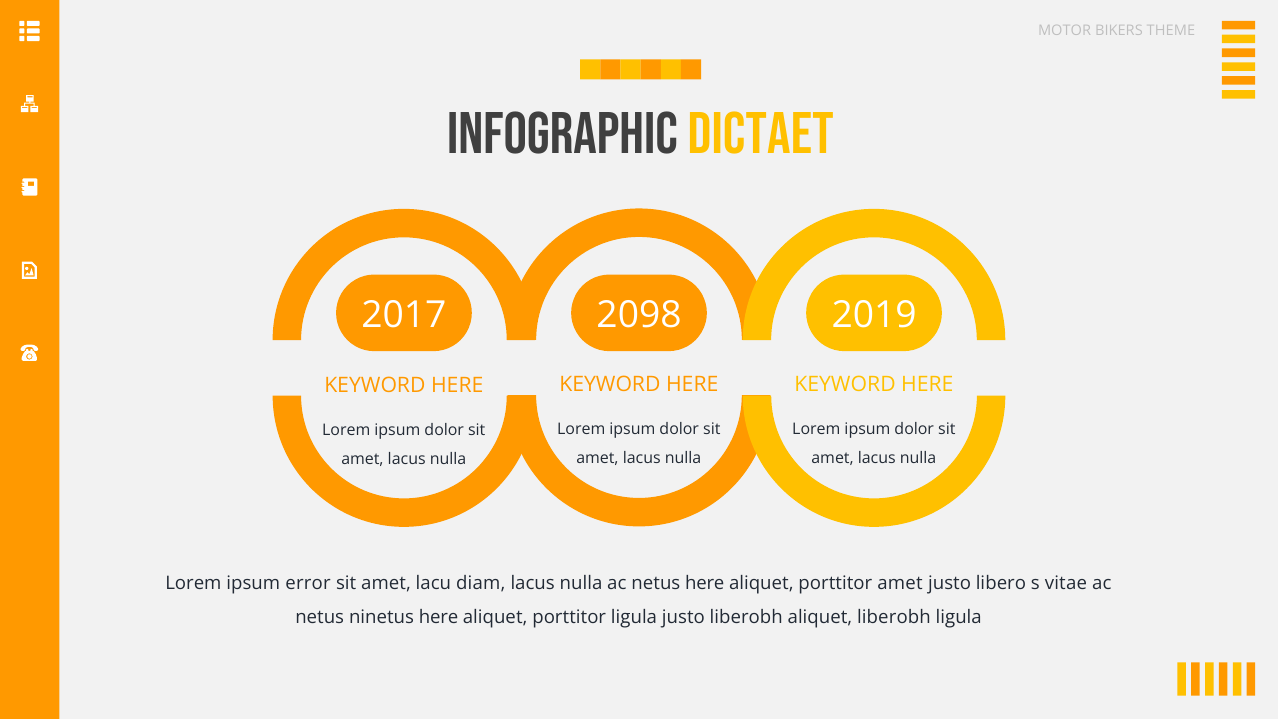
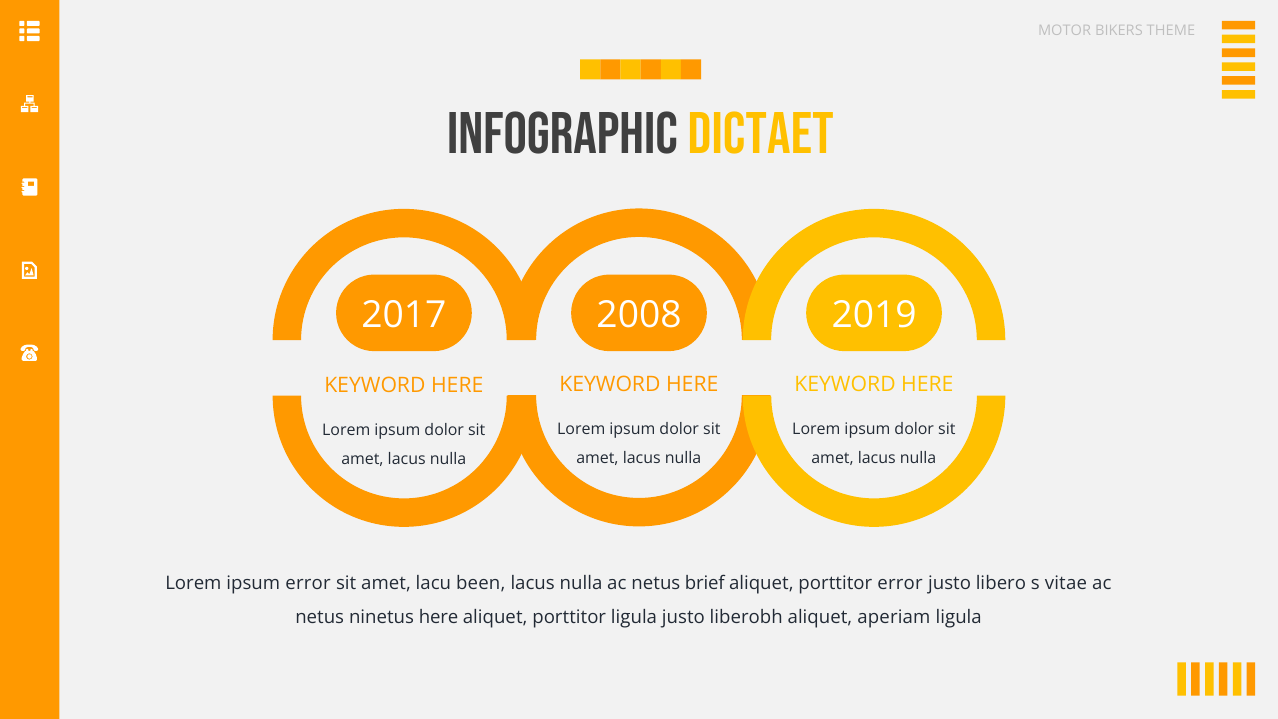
2098: 2098 -> 2008
diam: diam -> been
netus here: here -> brief
porttitor amet: amet -> error
aliquet liberobh: liberobh -> aperiam
